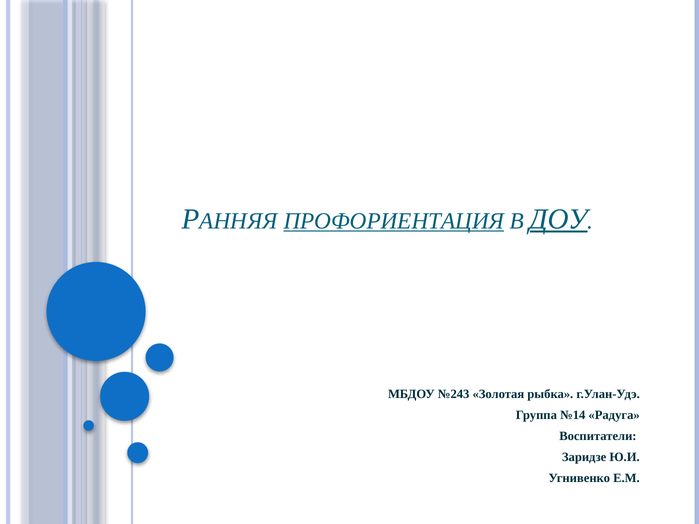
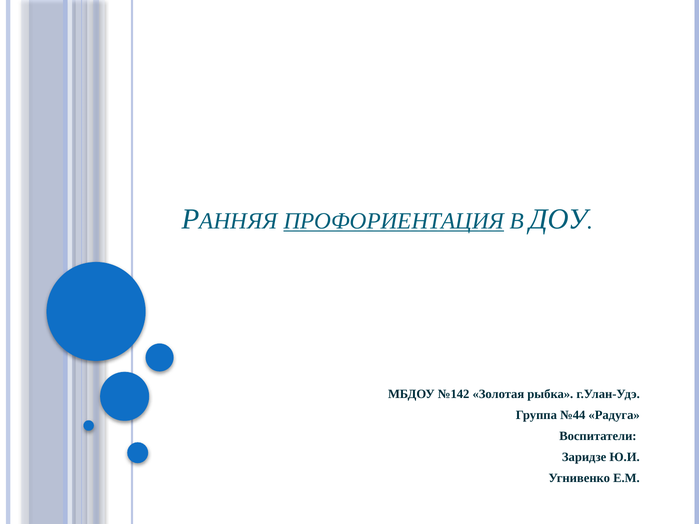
ДОУ underline: present -> none
№243: №243 -> №142
№14: №14 -> №44
